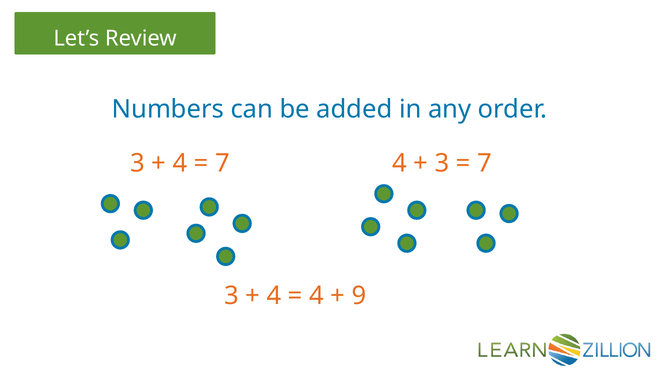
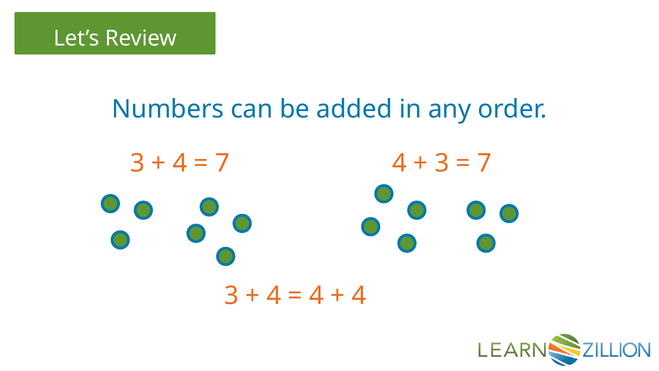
9 at (359, 295): 9 -> 4
